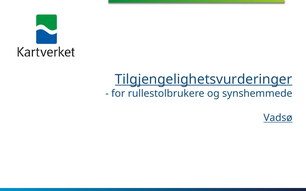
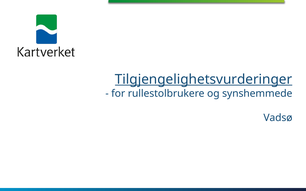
Vadsø underline: present -> none
